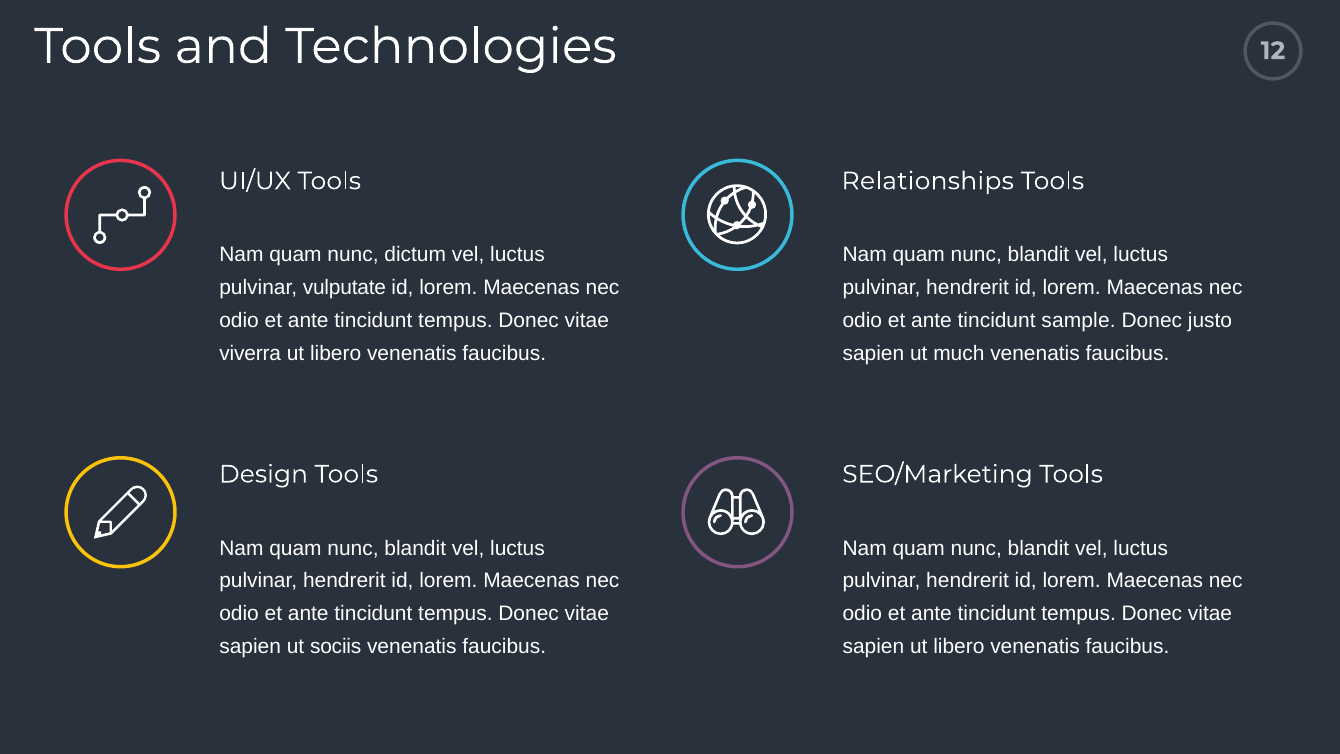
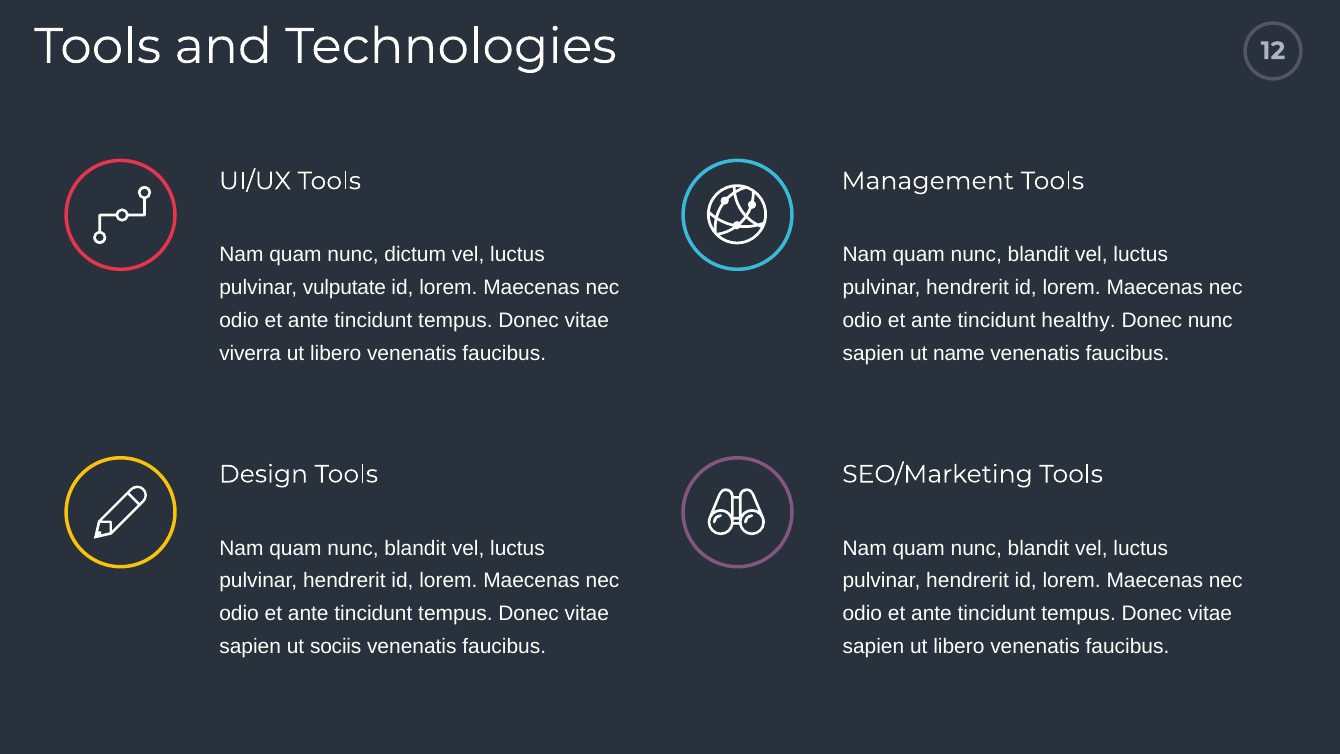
Relationships: Relationships -> Management
sample: sample -> healthy
Donec justo: justo -> nunc
much: much -> name
